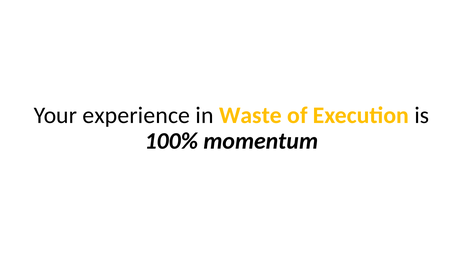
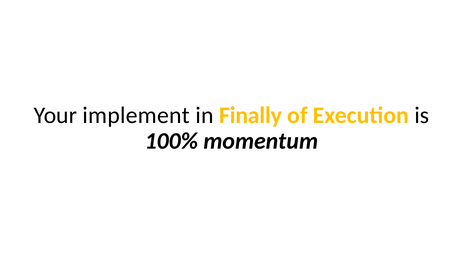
experience: experience -> implement
Waste: Waste -> Finally
